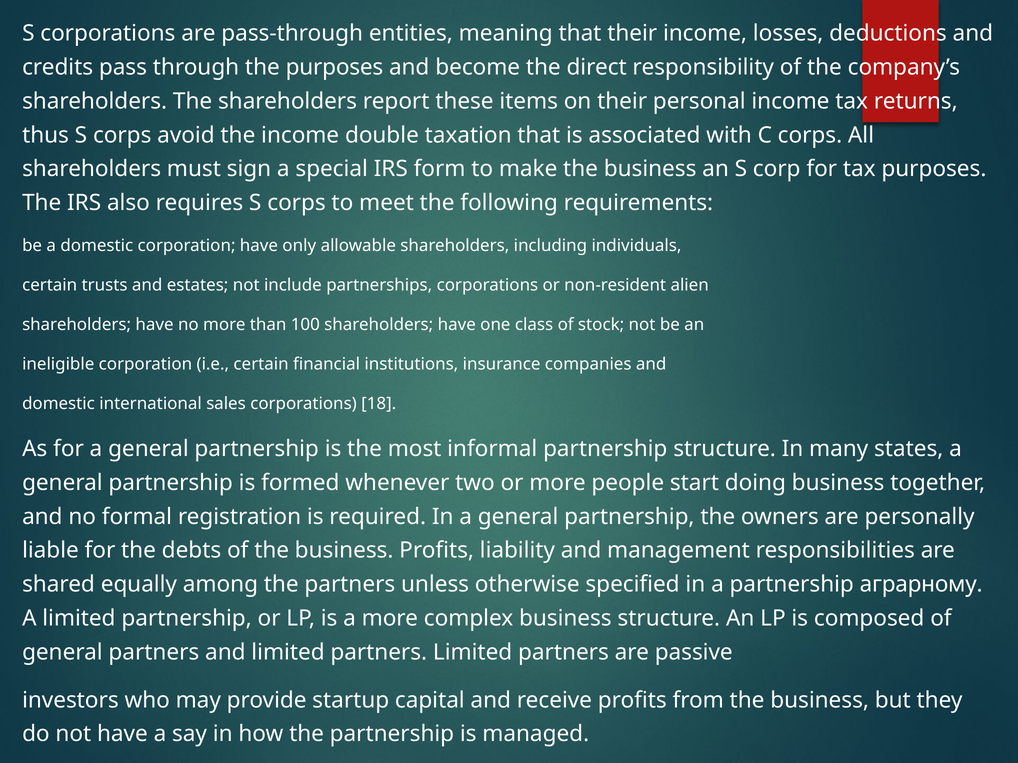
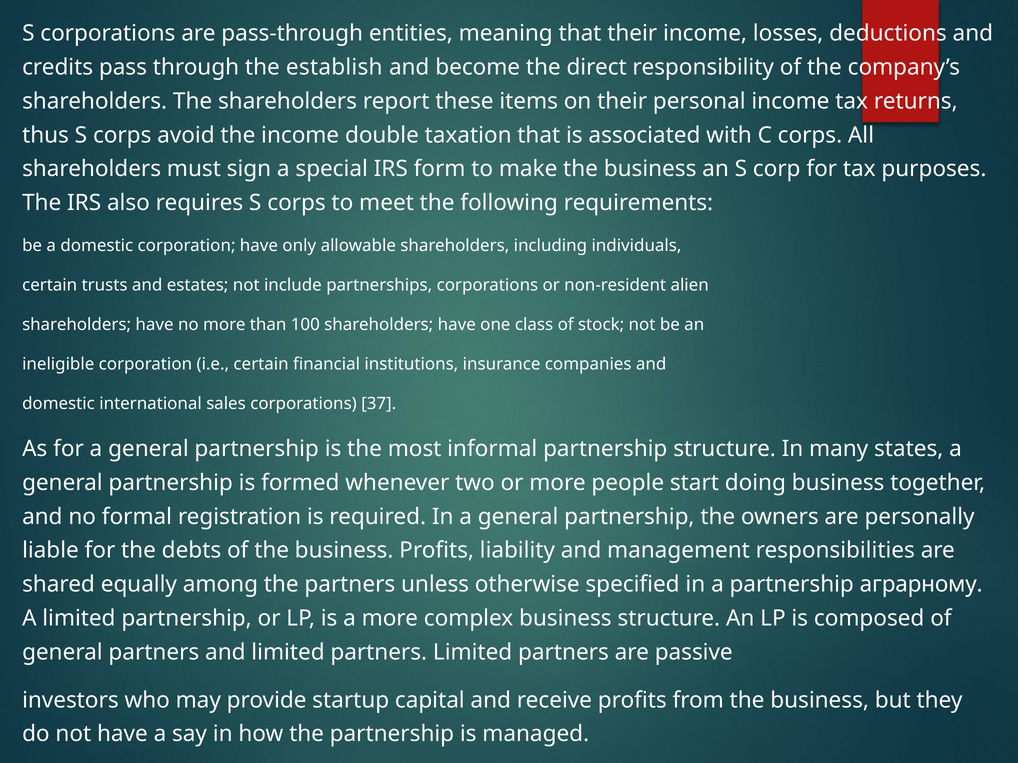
the purposes: purposes -> establish
18: 18 -> 37
